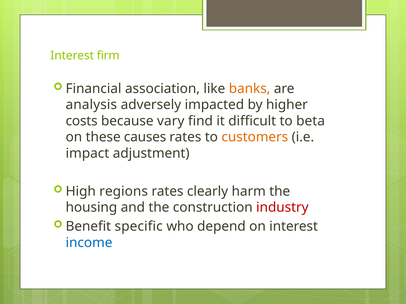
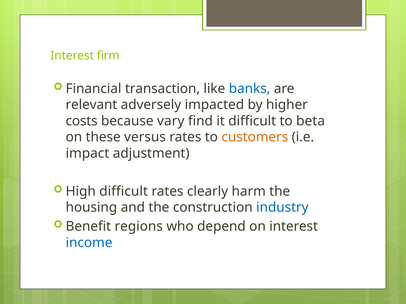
association: association -> transaction
banks colour: orange -> blue
analysis: analysis -> relevant
causes: causes -> versus
High regions: regions -> difficult
industry colour: red -> blue
specific: specific -> regions
